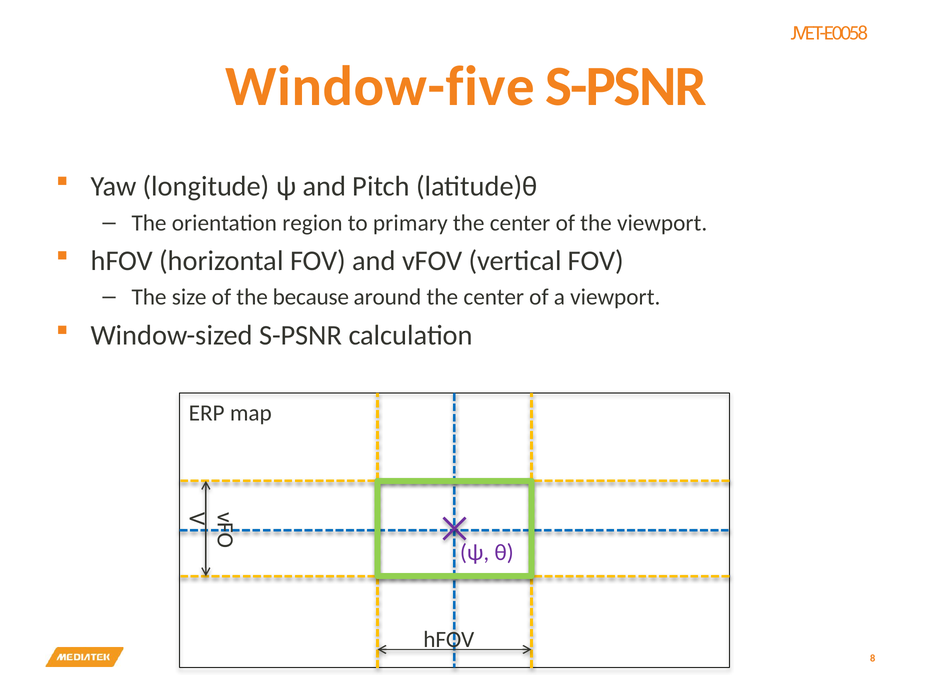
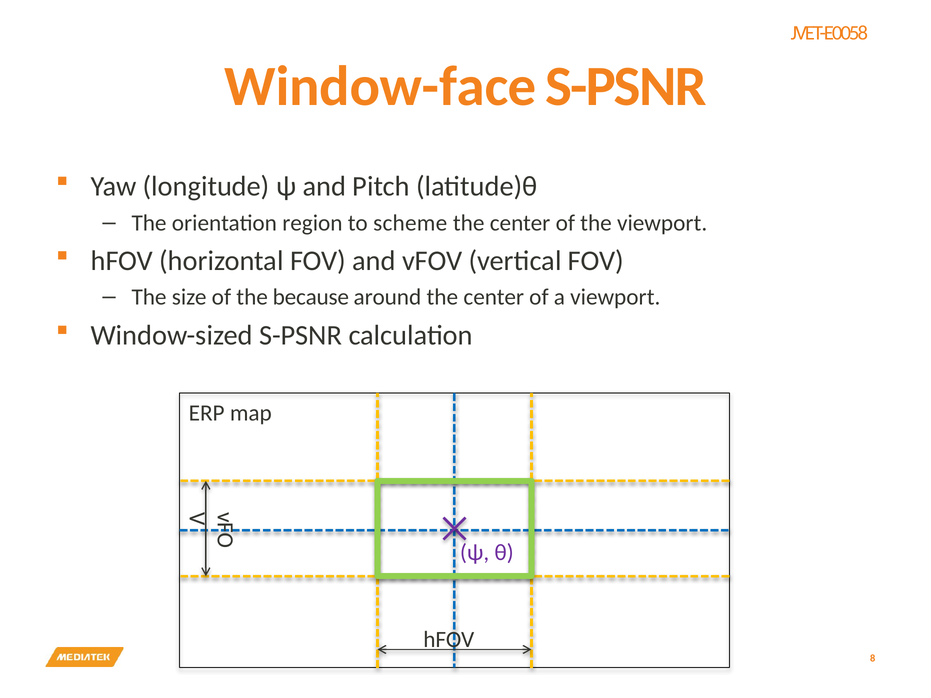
Window-five: Window-five -> Window-face
primary: primary -> scheme
